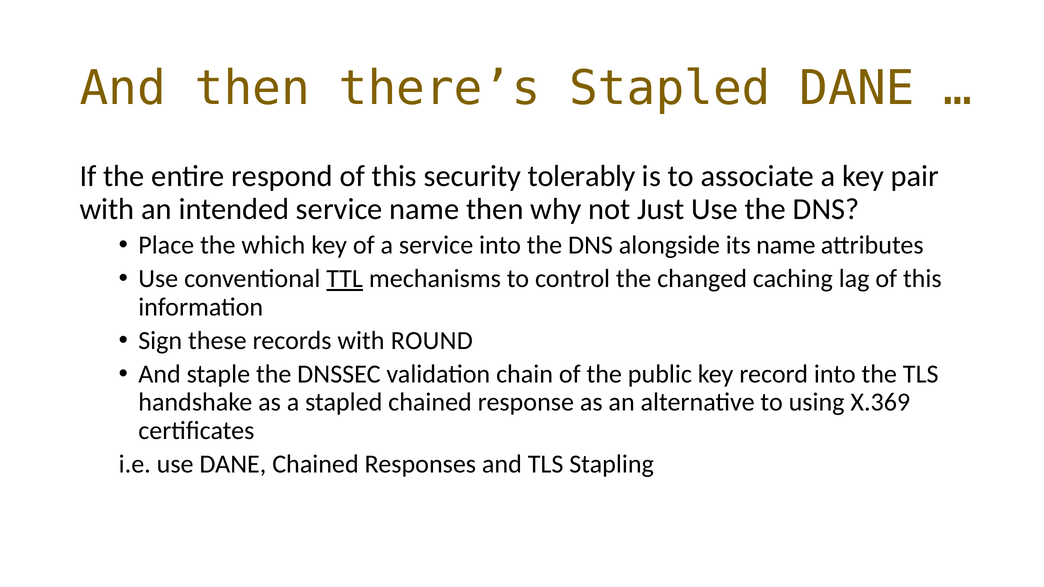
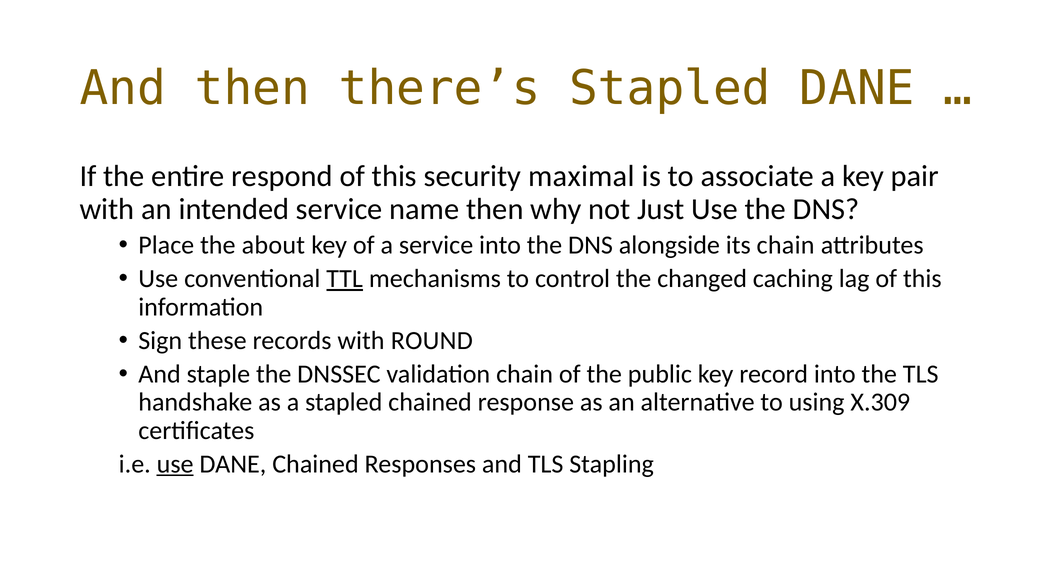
tolerably: tolerably -> maximal
which: which -> about
its name: name -> chain
X.369: X.369 -> X.309
use at (175, 464) underline: none -> present
